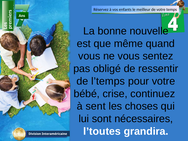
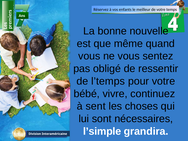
crise: crise -> vivre
l’toutes: l’toutes -> l’simple
